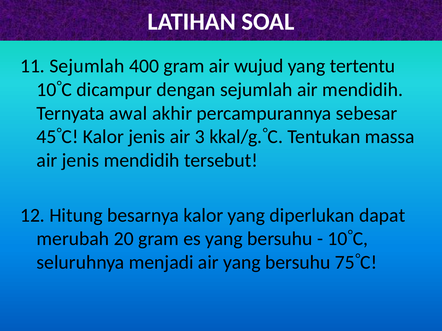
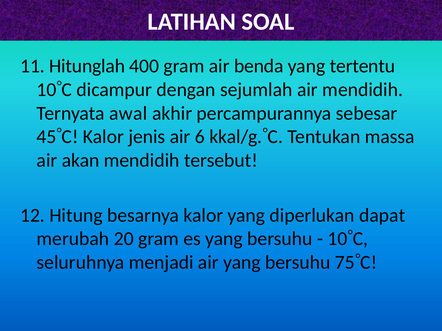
11 Sejumlah: Sejumlah -> Hitunglah
wujud: wujud -> benda
3: 3 -> 6
air jenis: jenis -> akan
